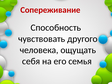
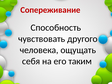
семья: семья -> таким
